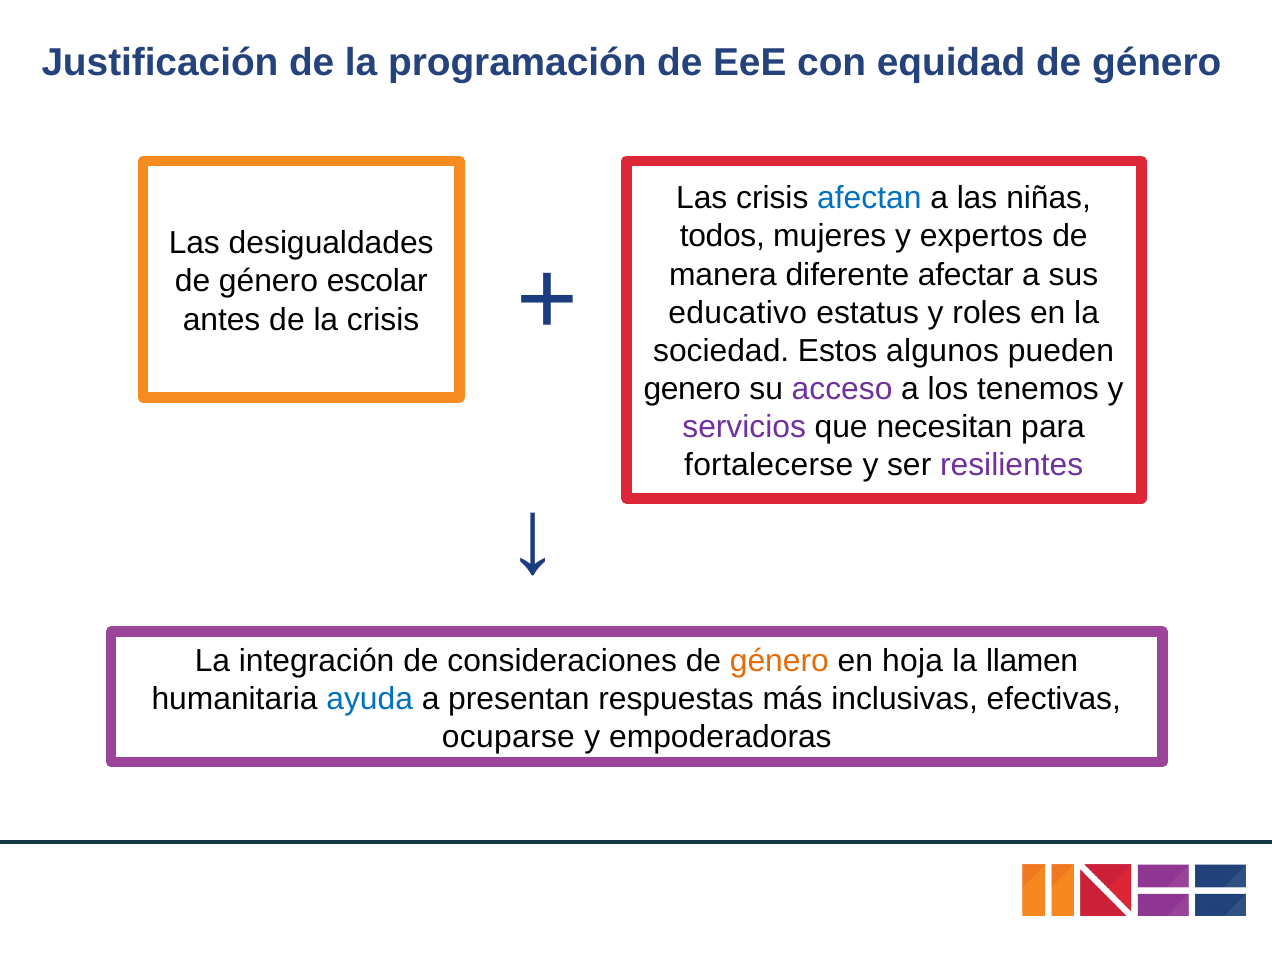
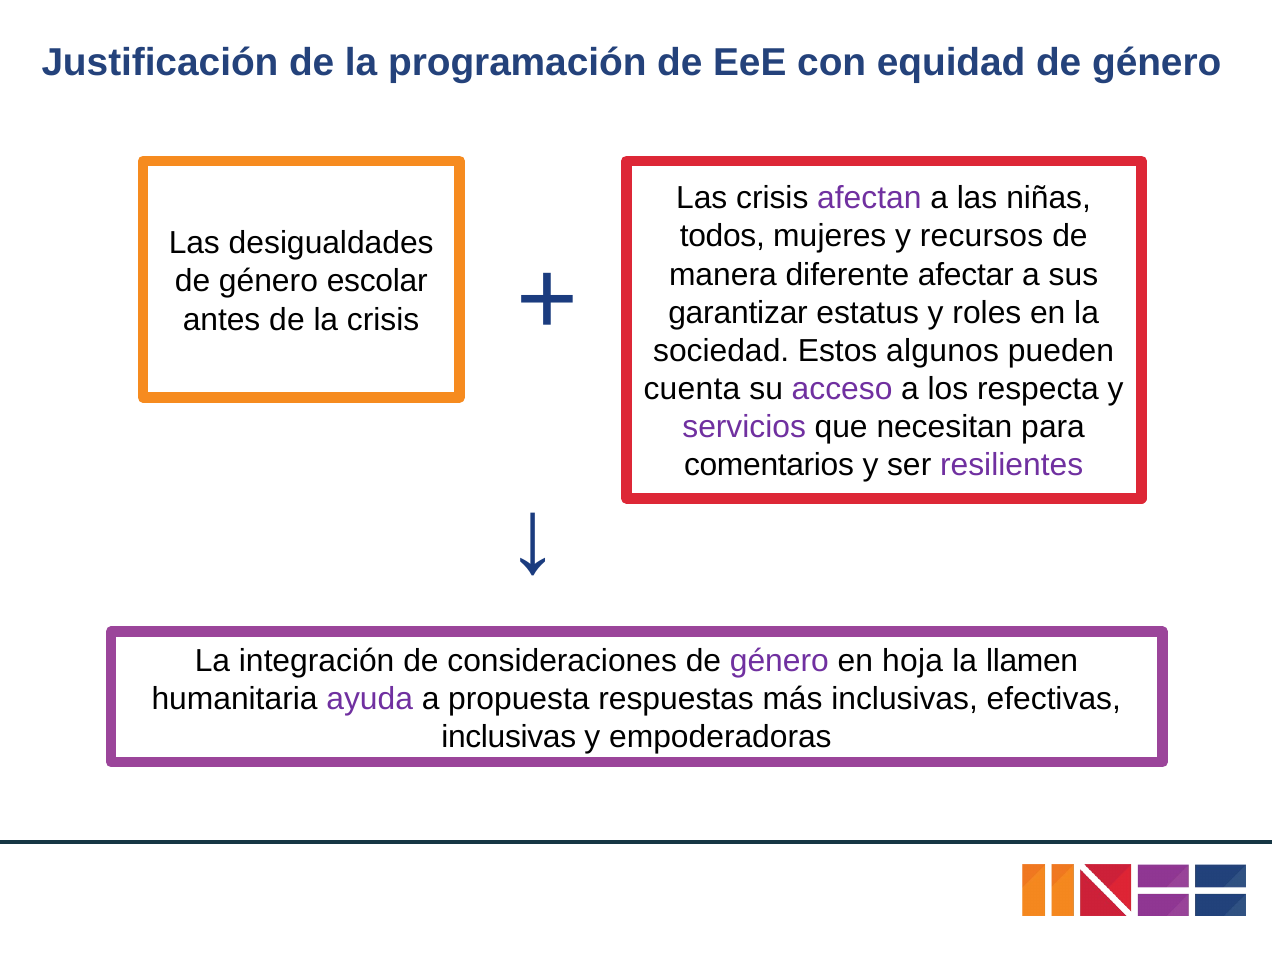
afectan colour: blue -> purple
expertos: expertos -> recursos
educativo: educativo -> garantizar
genero: genero -> cuenta
tenemos: tenemos -> respecta
fortalecerse: fortalecerse -> comentarios
género at (779, 661) colour: orange -> purple
ayuda colour: blue -> purple
presentan: presentan -> propuesta
ocuparse at (508, 737): ocuparse -> inclusivas
